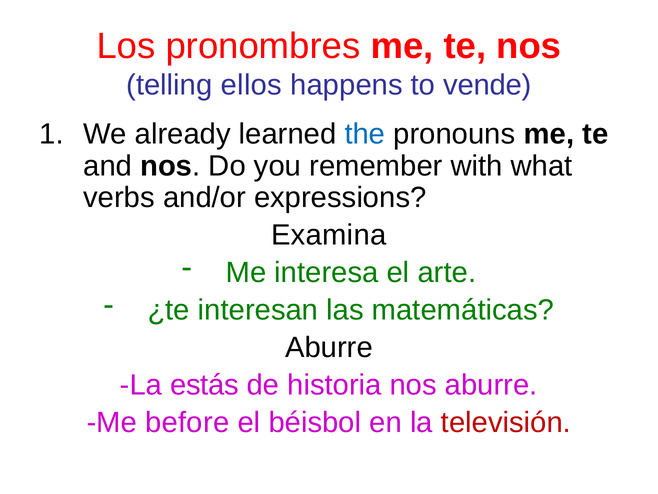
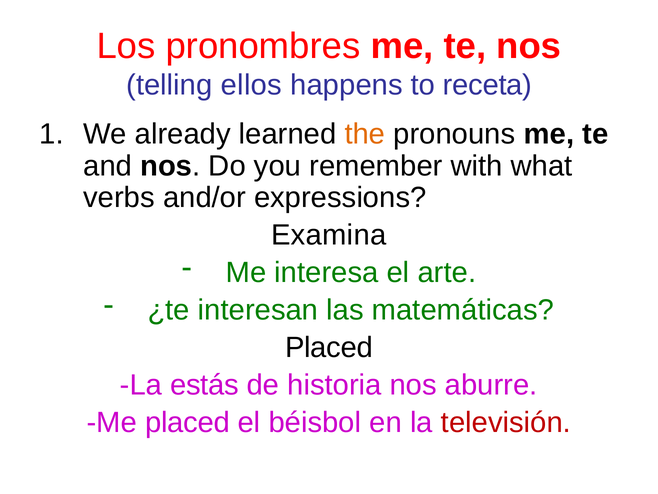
vende: vende -> receta
the colour: blue -> orange
Aburre at (329, 347): Aburre -> Placed
Me before: before -> placed
